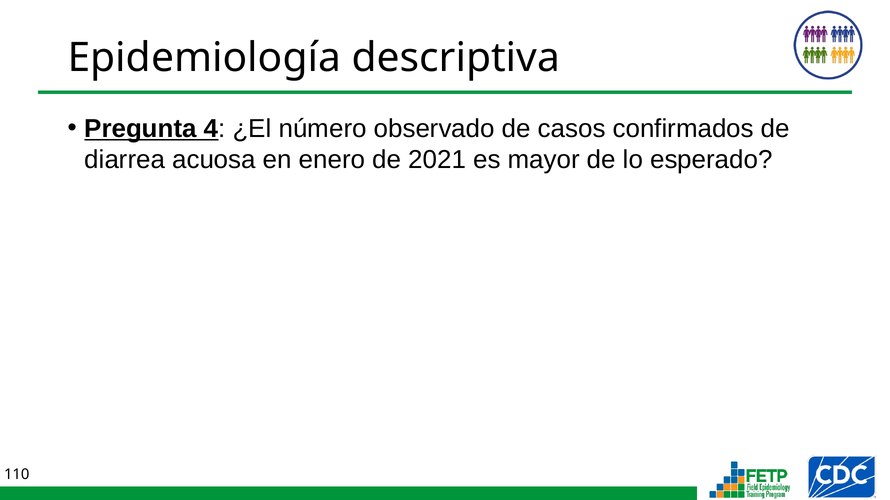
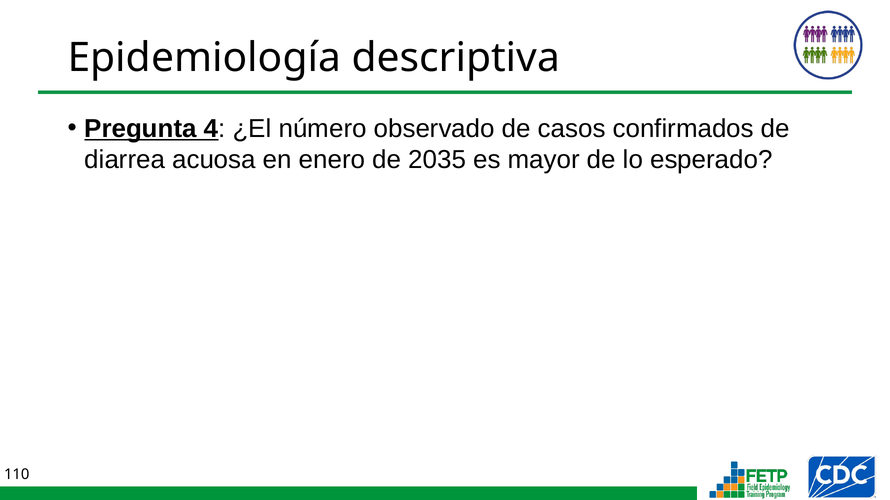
2021: 2021 -> 2035
